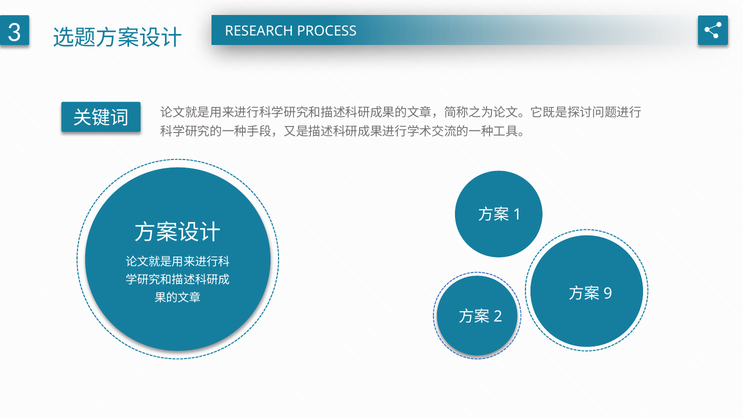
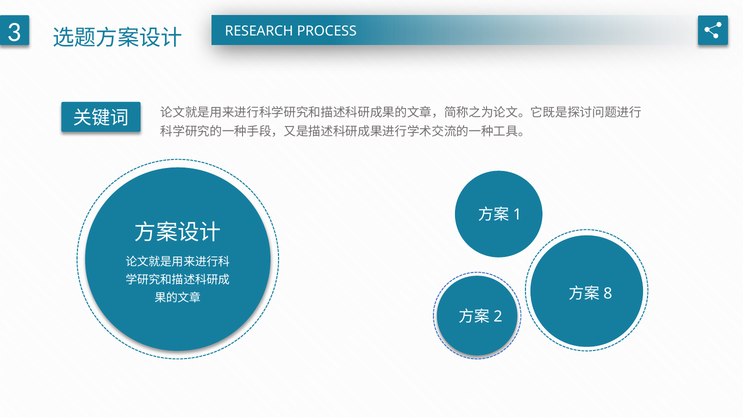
9: 9 -> 8
